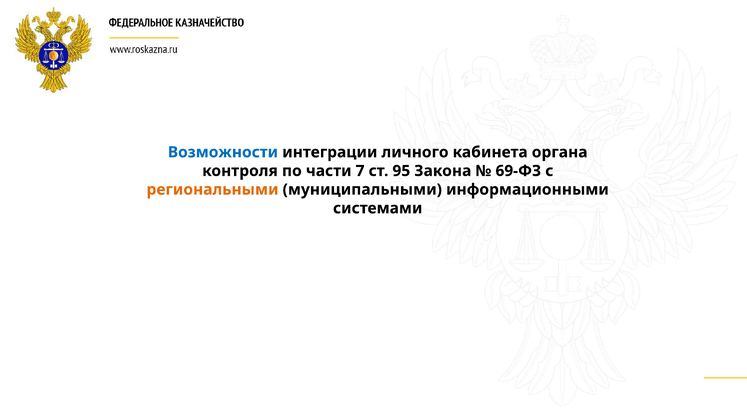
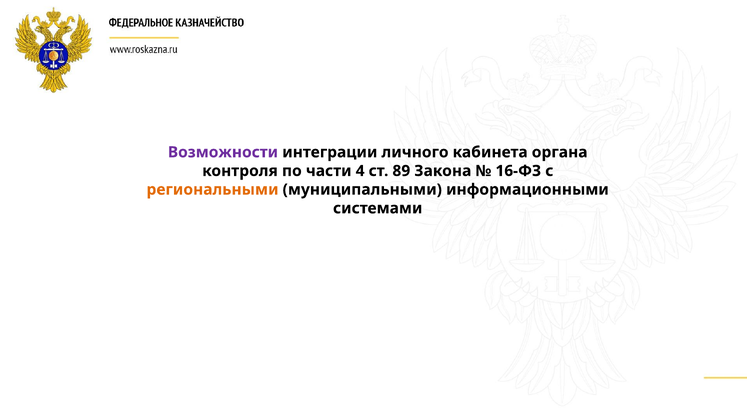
Возможности colour: blue -> purple
7: 7 -> 4
95: 95 -> 89
69-ФЗ: 69-ФЗ -> 16-ФЗ
